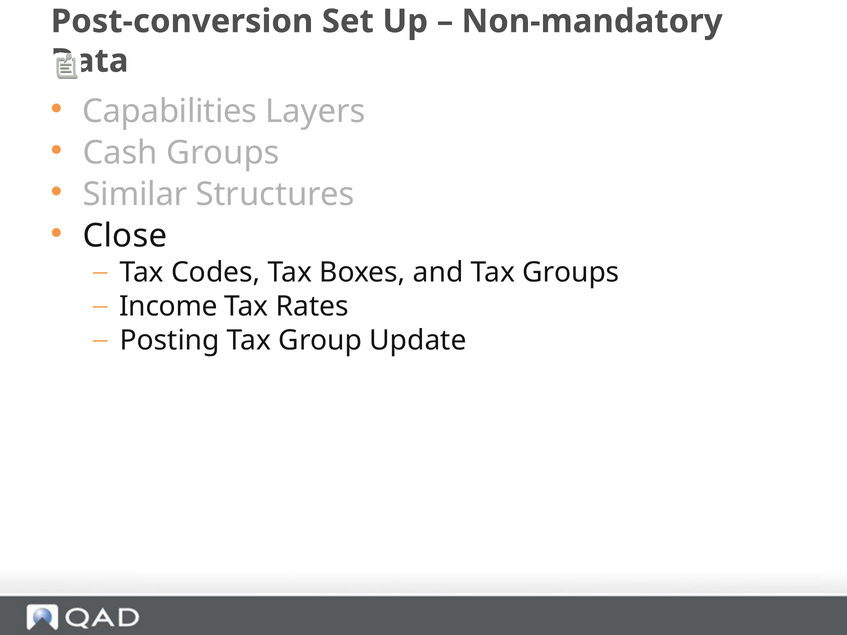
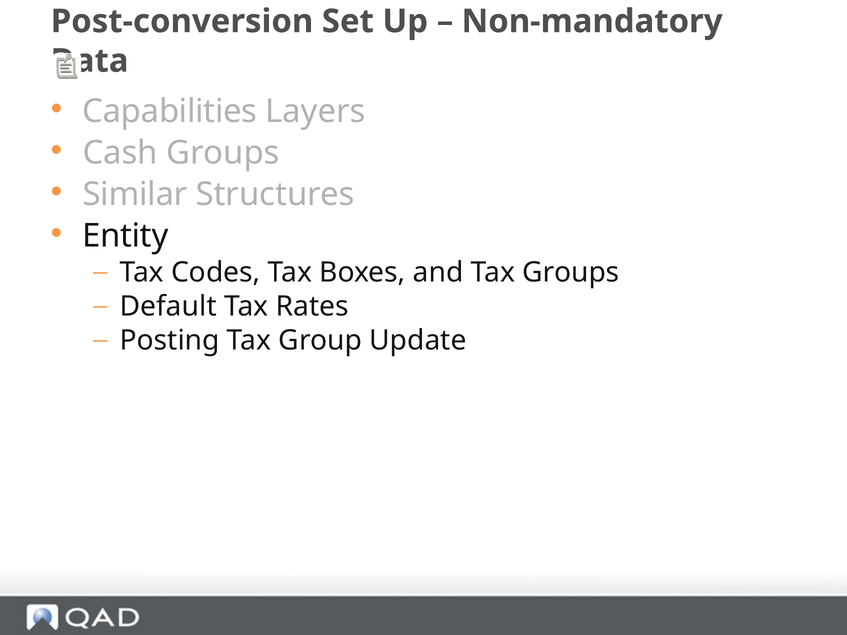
Close: Close -> Entity
Income: Income -> Default
